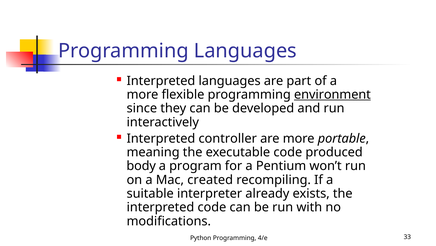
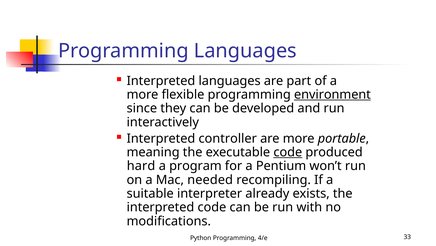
code at (288, 152) underline: none -> present
body: body -> hard
created: created -> needed
